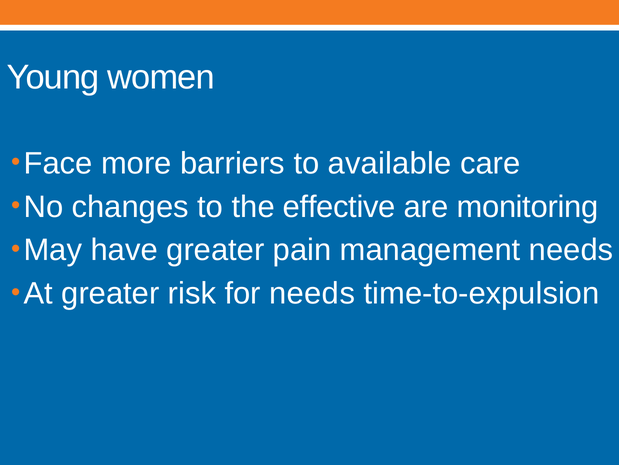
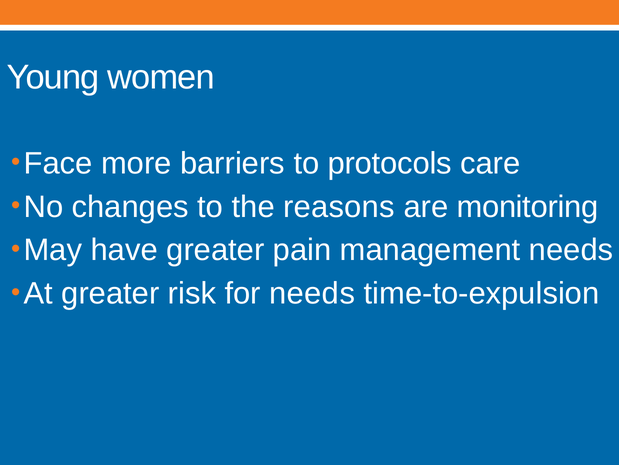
available: available -> protocols
effective: effective -> reasons
